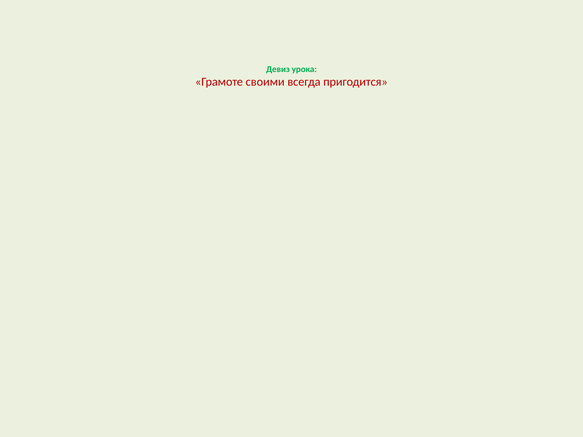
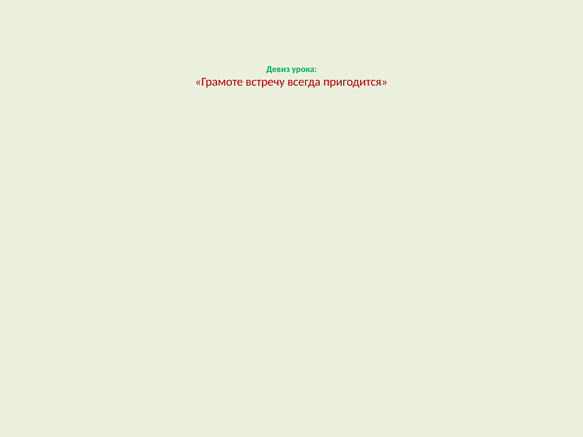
своими: своими -> встречу
